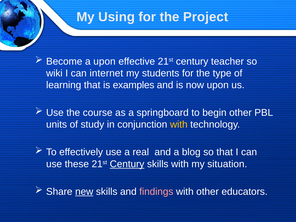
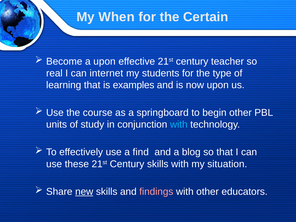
Using: Using -> When
Project: Project -> Certain
wiki: wiki -> real
with at (179, 125) colour: yellow -> light blue
real: real -> find
Century at (127, 164) underline: present -> none
